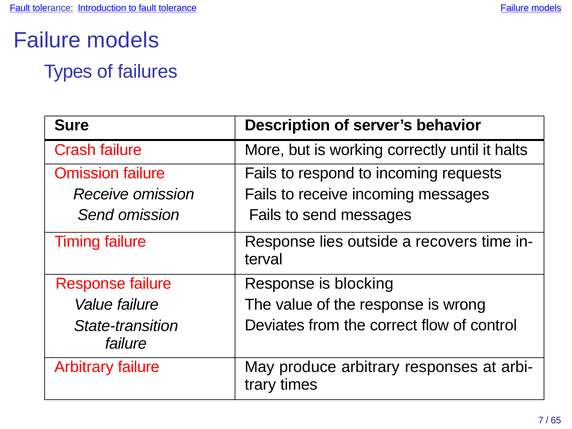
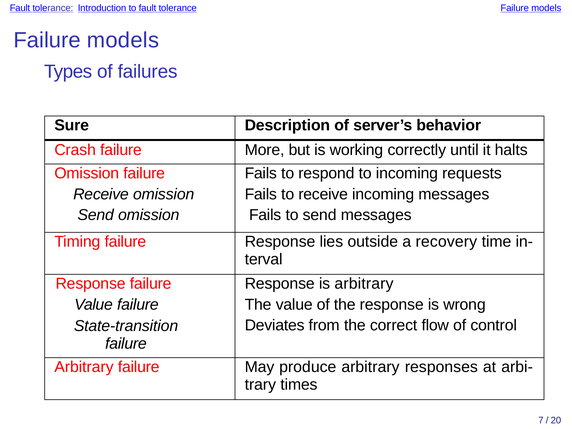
recovers: recovers -> recovery
is blocking: blocking -> arbitrary
65: 65 -> 20
